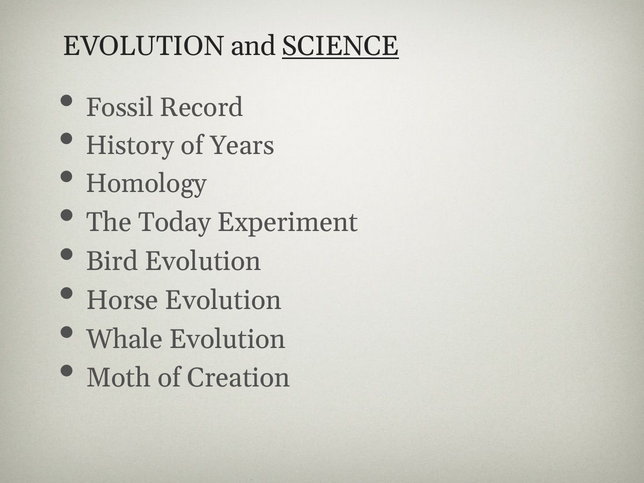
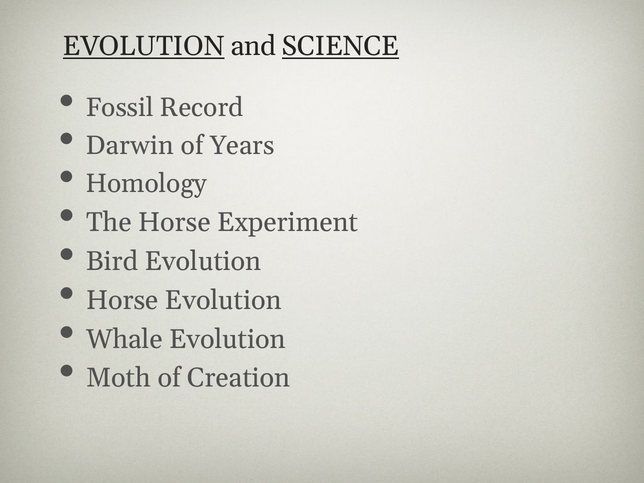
EVOLUTION at (144, 46) underline: none -> present
History: History -> Darwin
The Today: Today -> Horse
